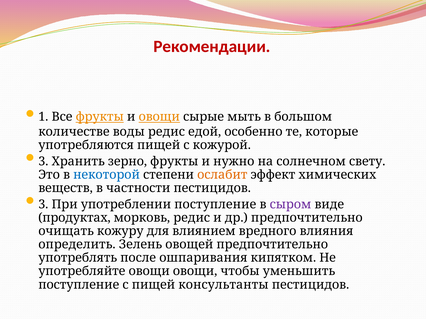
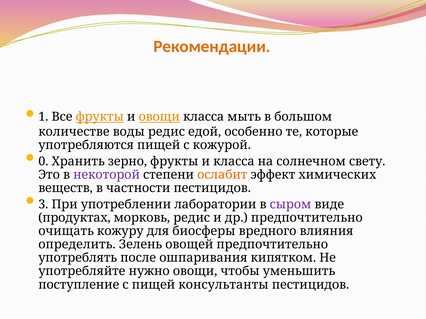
Рекомендации colour: red -> orange
овощи сырые: сырые -> класса
3 at (43, 162): 3 -> 0
и нужно: нужно -> класса
некоторой colour: blue -> purple
употреблении поступление: поступление -> лаборатории
влиянием: влиянием -> биосферы
употребляйте овощи: овощи -> нужно
